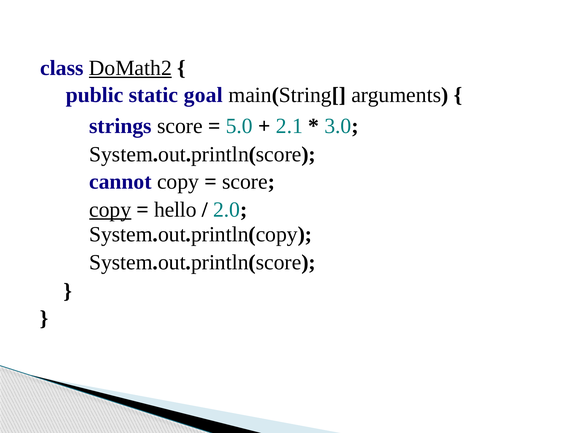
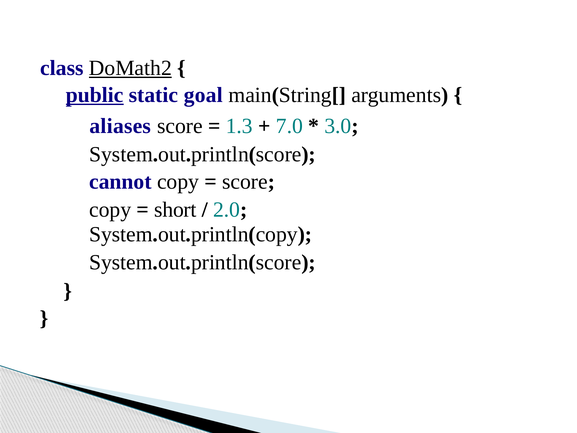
public underline: none -> present
strings: strings -> aliases
5.0: 5.0 -> 1.3
2.1: 2.1 -> 7.0
copy at (110, 209) underline: present -> none
hello: hello -> short
